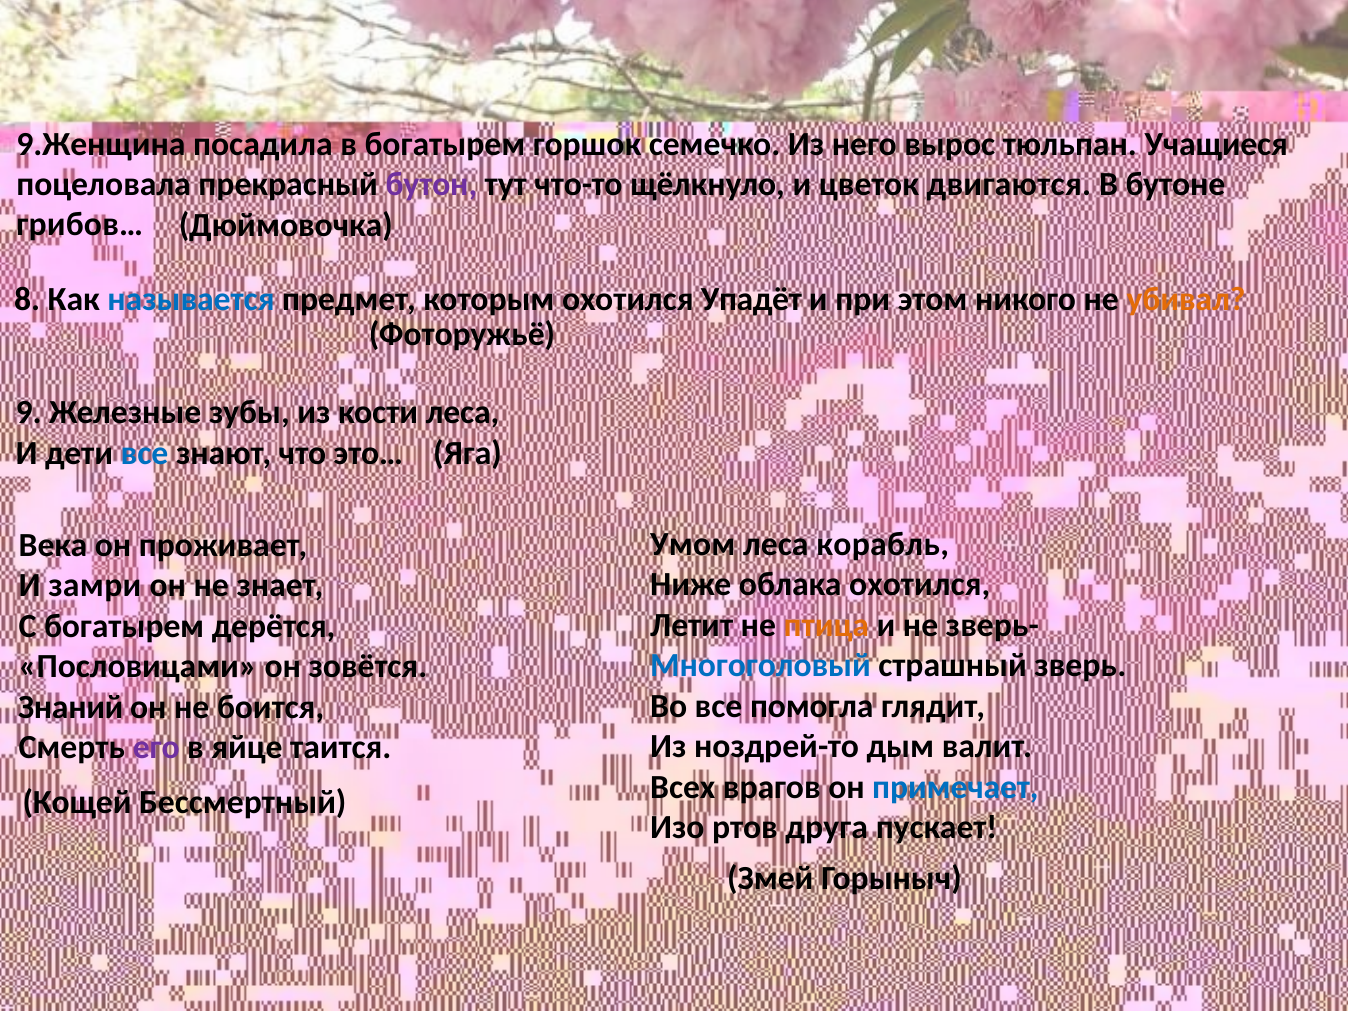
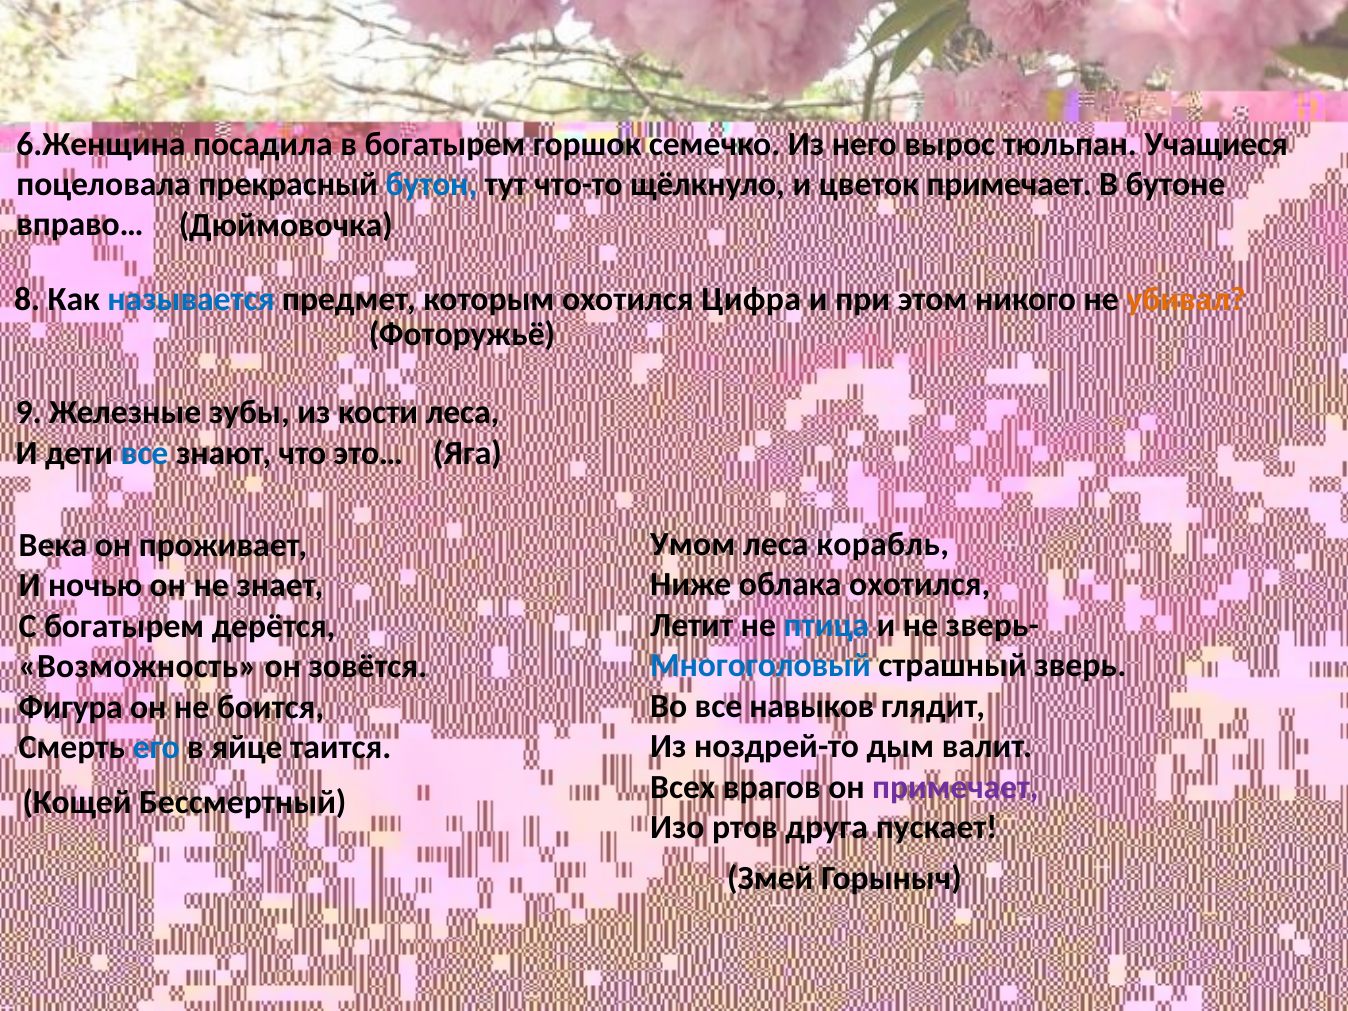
9.Женщина: 9.Женщина -> 6.Женщина
бутон colour: purple -> blue
цветок двигаются: двигаются -> примечает
грибов…: грибов… -> вправо…
Упадёт: Упадёт -> Цифра
замри: замри -> ночью
птица colour: orange -> blue
Пословицами: Пословицами -> Возможность
помогла: помогла -> навыков
Знаний: Знаний -> Фигура
его colour: purple -> blue
примечает at (955, 787) colour: blue -> purple
